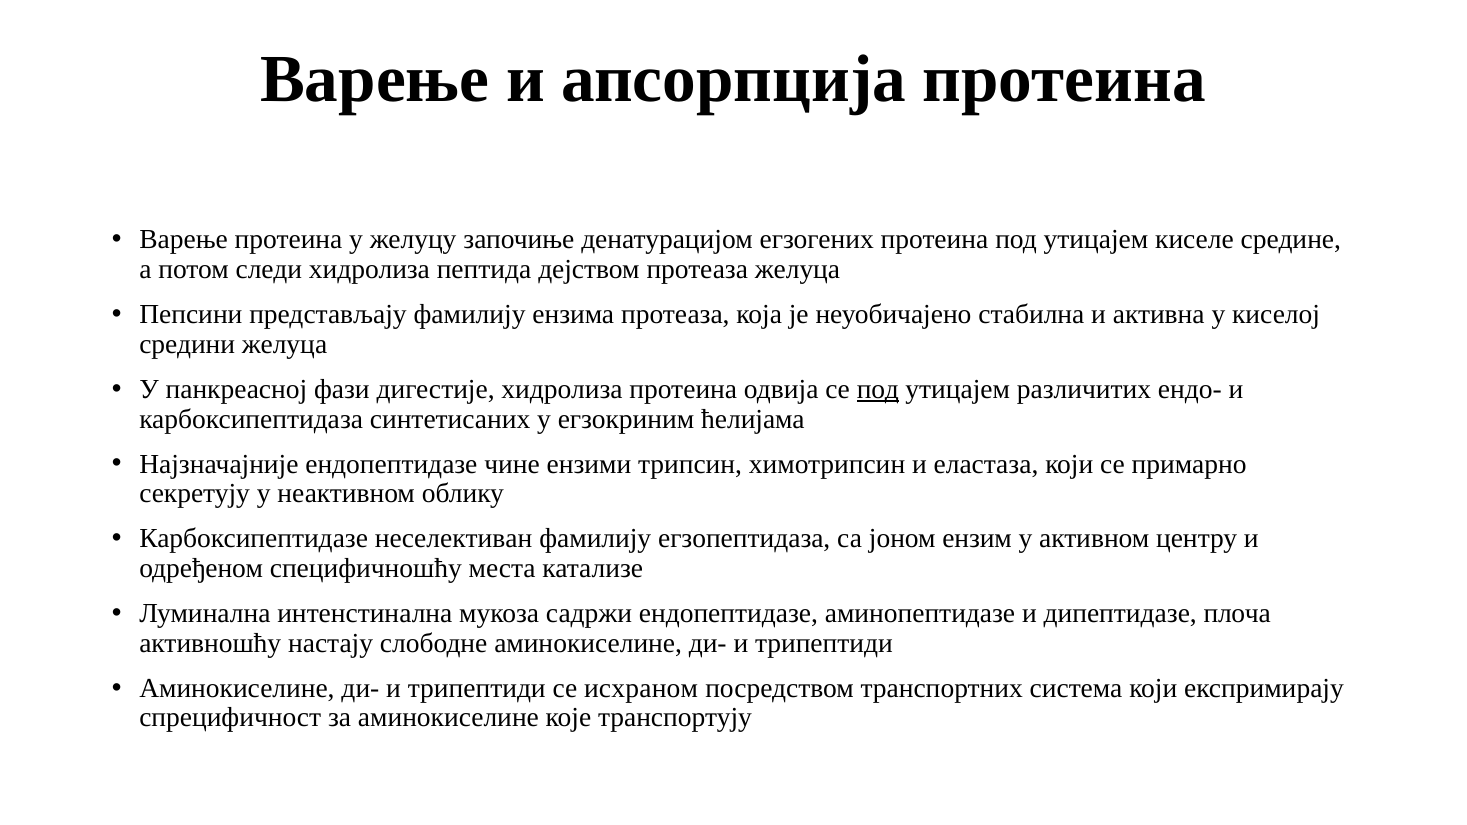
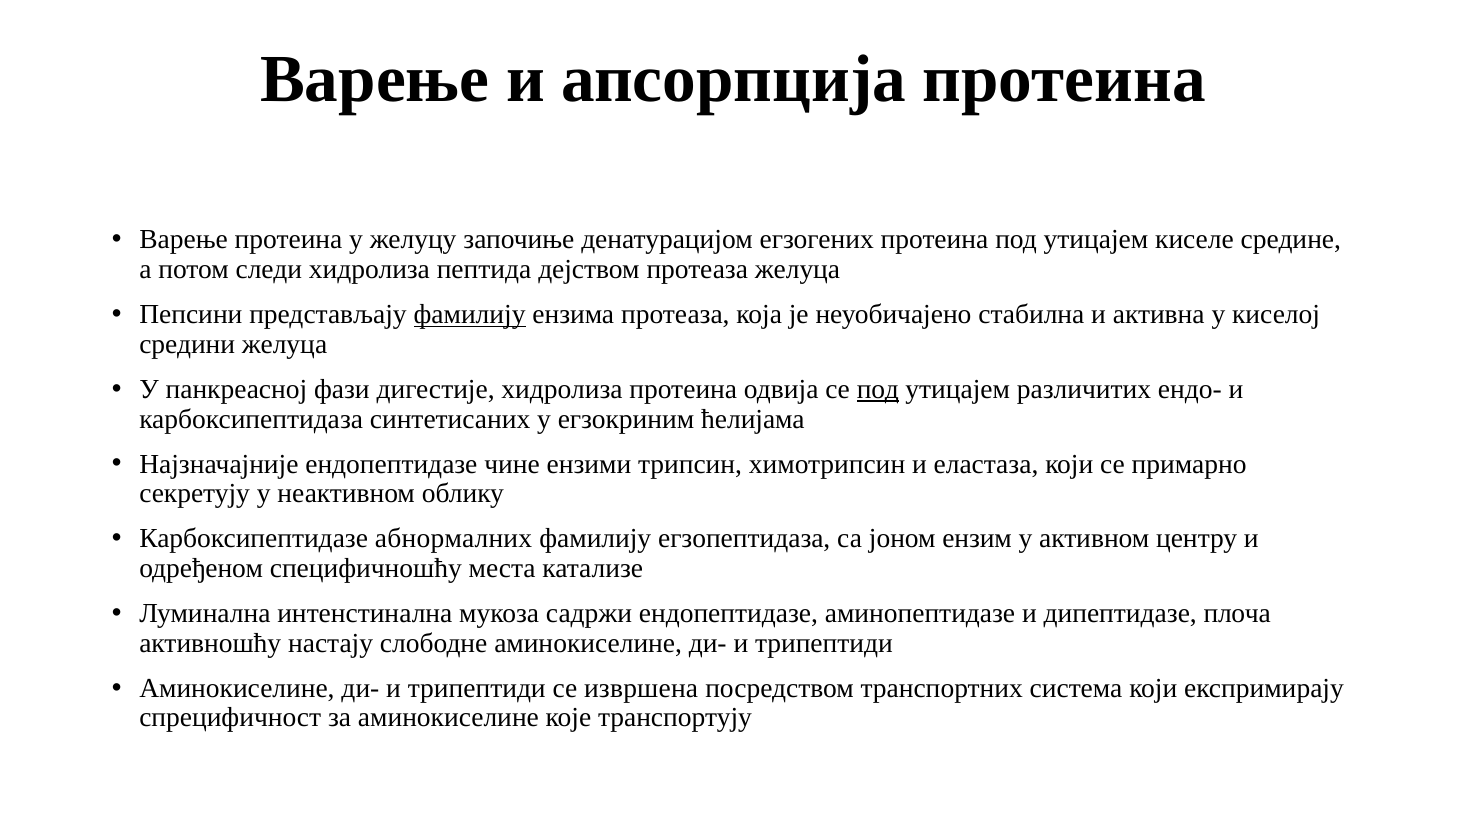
фамилију at (470, 315) underline: none -> present
неселективан: неселективан -> абнормалних
исхраном: исхраном -> извршена
